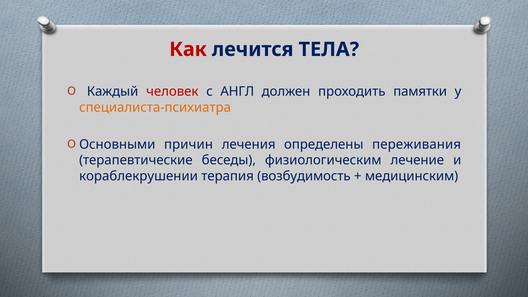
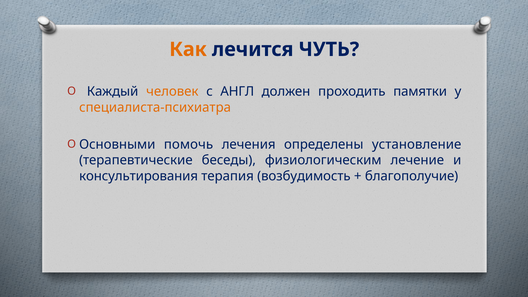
Как colour: red -> orange
ТЕЛА: ТЕЛА -> ЧУТЬ
человек colour: red -> orange
причин: причин -> помочь
переживания: переживания -> установление
кораблекрушении: кораблекрушении -> консультирования
медицинским: медицинским -> благополучие
